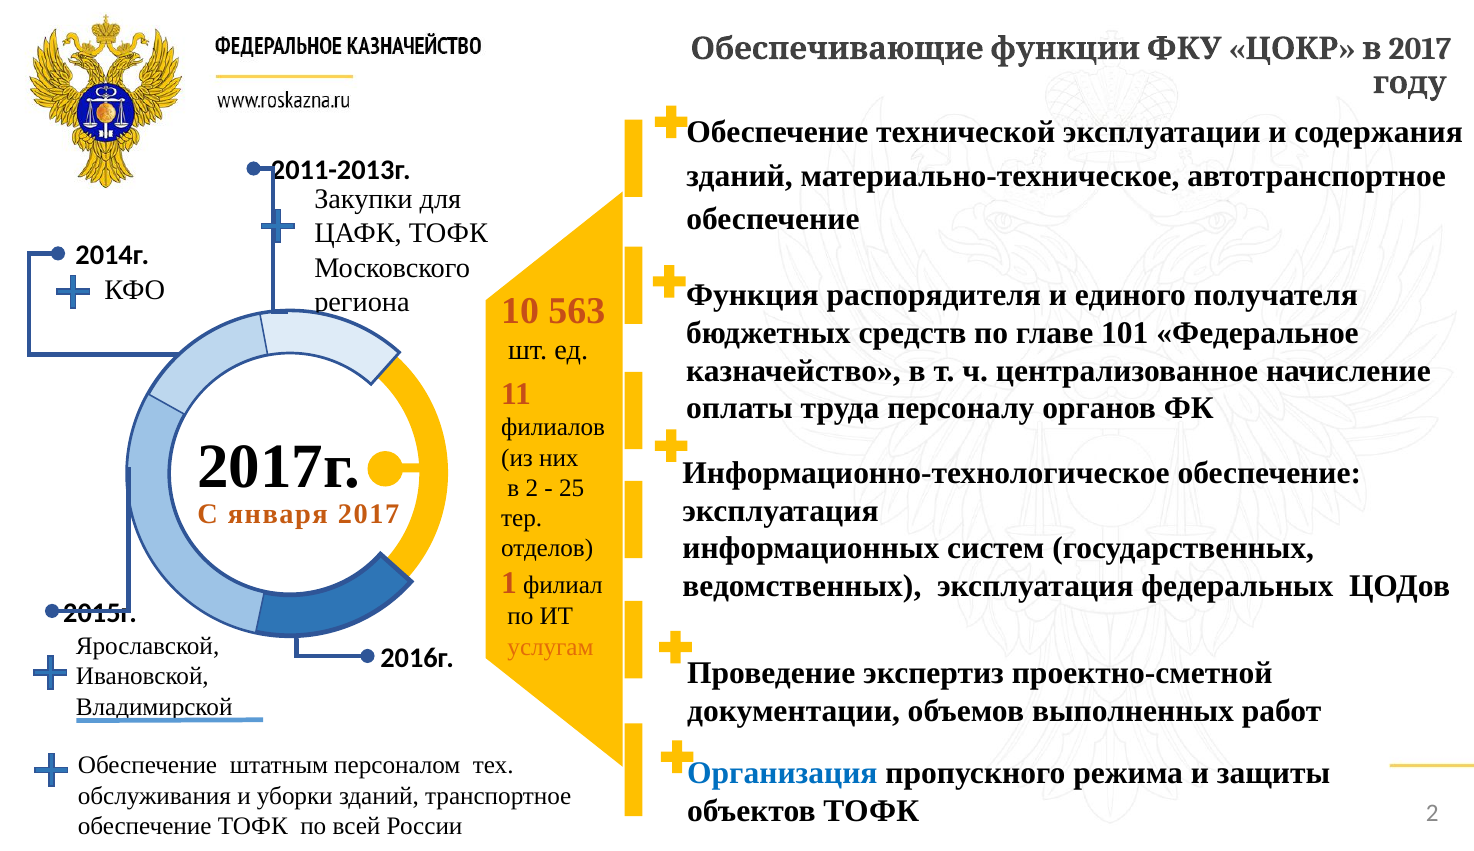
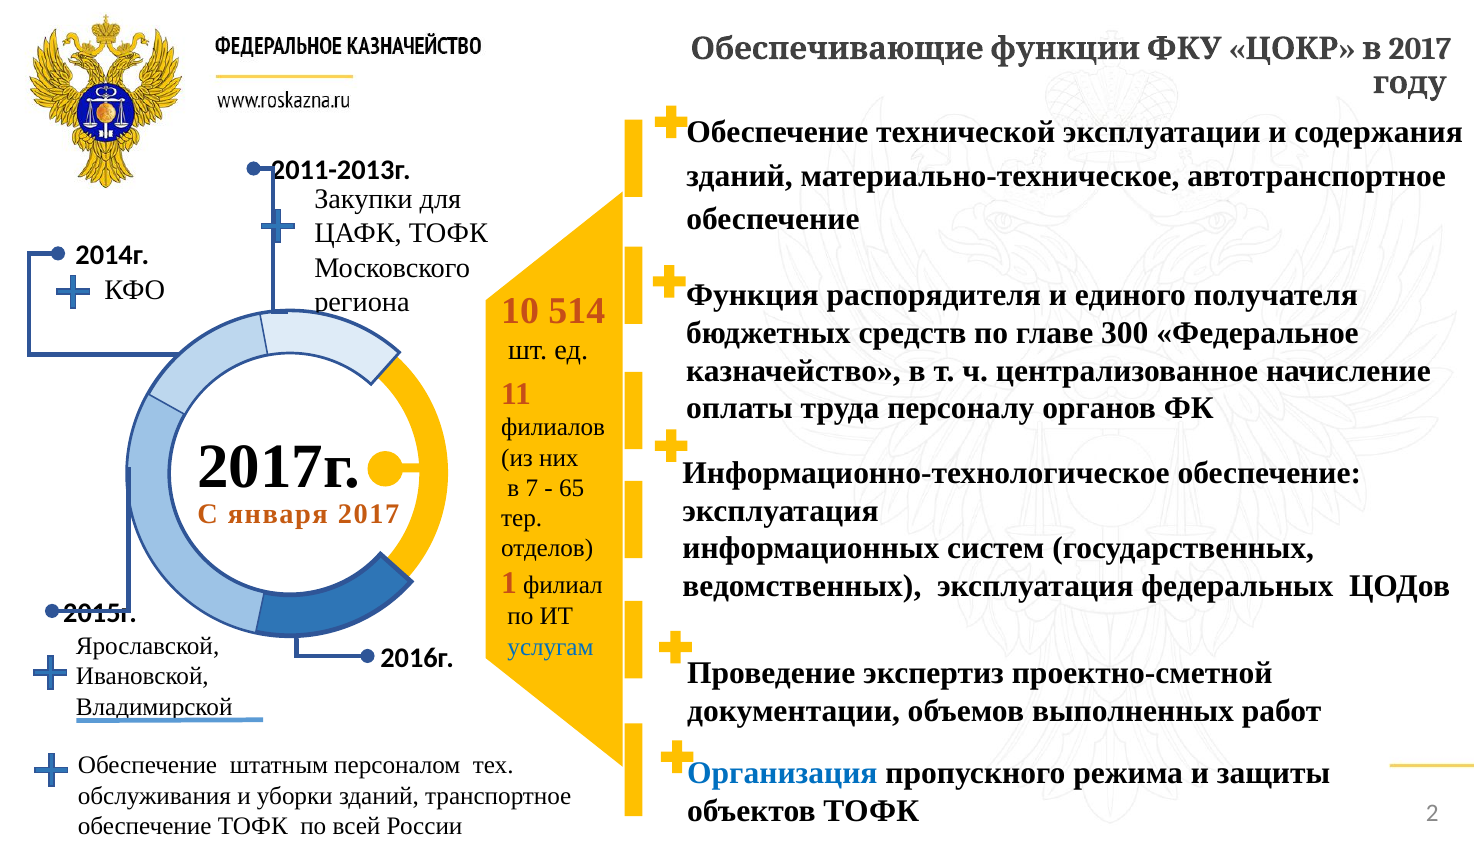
563: 563 -> 514
101: 101 -> 300
в 2: 2 -> 7
25: 25 -> 65
услугам colour: orange -> blue
